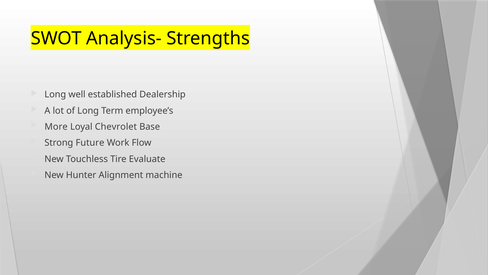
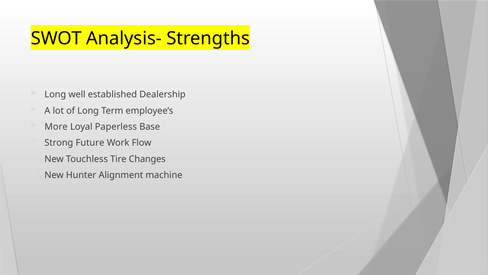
Chevrolet: Chevrolet -> Paperless
Evaluate: Evaluate -> Changes
